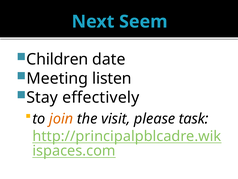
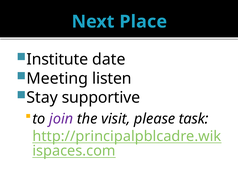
Seem: Seem -> Place
Children: Children -> Institute
effectively: effectively -> supportive
join colour: orange -> purple
